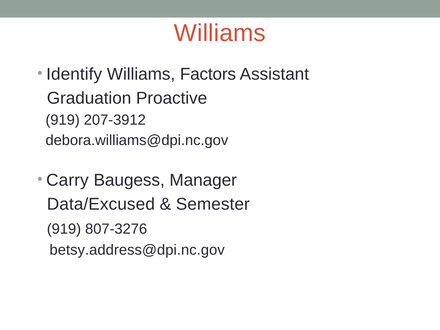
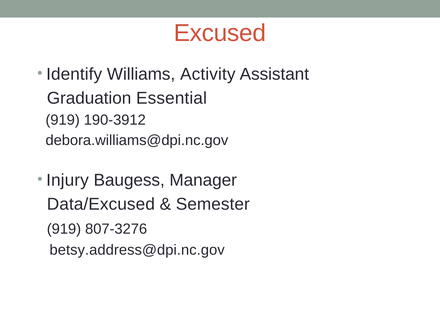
Williams at (220, 33): Williams -> Excused
Factors: Factors -> Activity
Proactive: Proactive -> Essential
207-3912: 207-3912 -> 190-3912
Carry: Carry -> Injury
